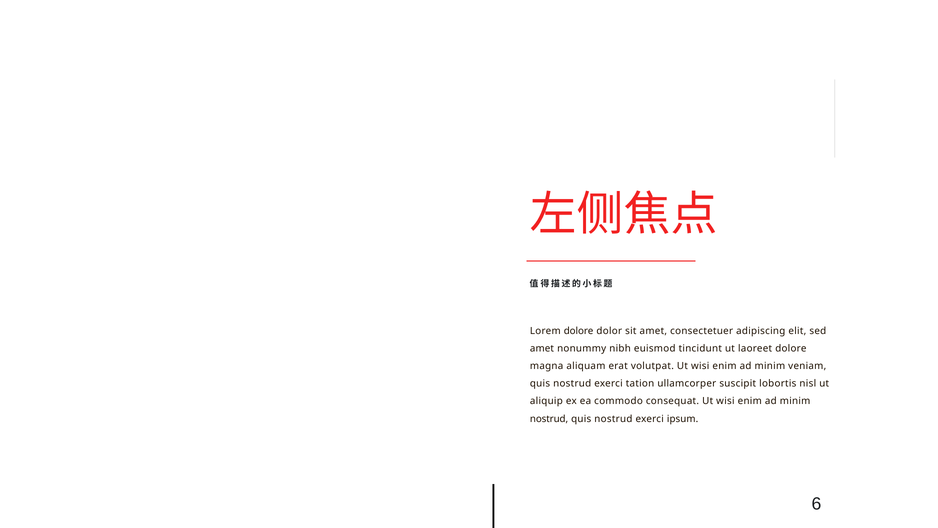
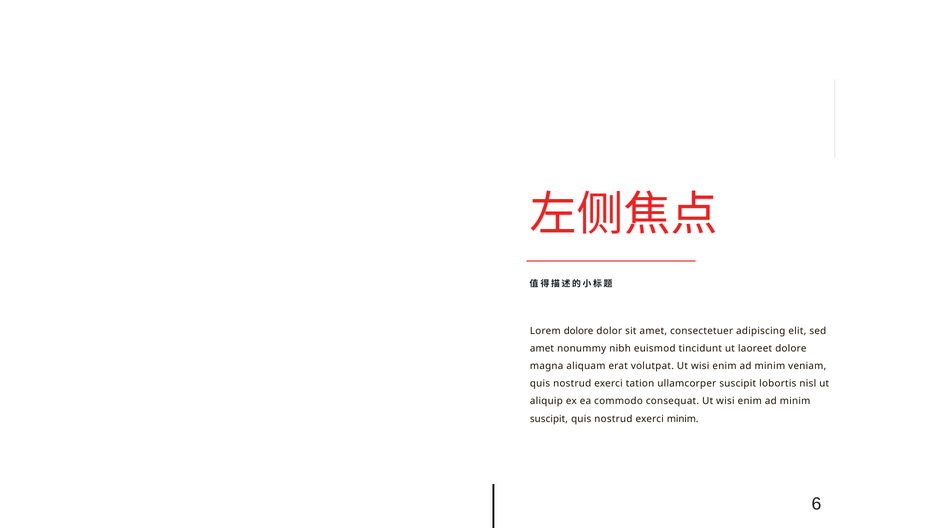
nostrud at (549, 419): nostrud -> suscipit
exerci ipsum: ipsum -> minim
